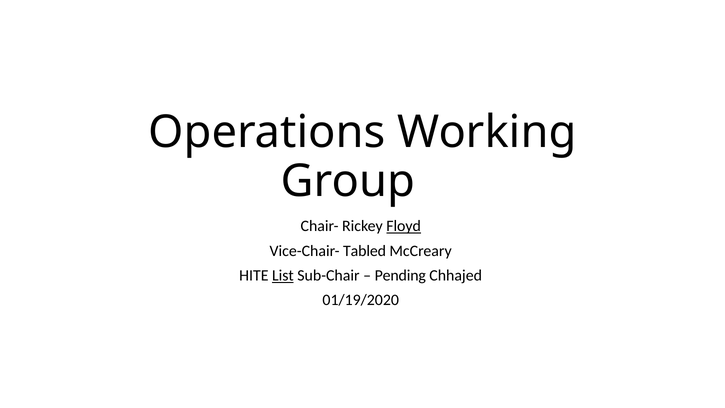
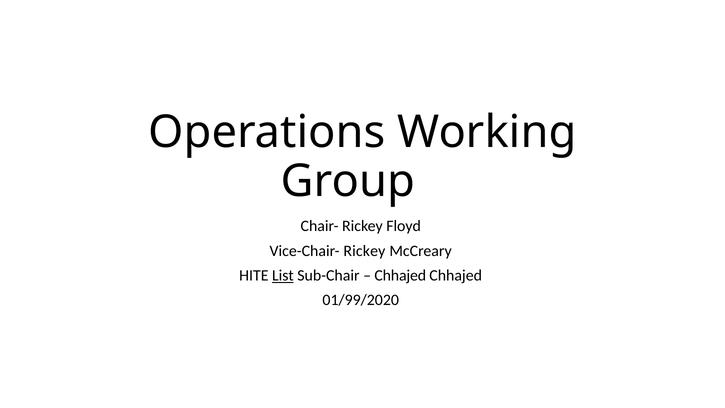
Floyd underline: present -> none
Vice-Chair- Tabled: Tabled -> Rickey
Pending at (400, 275): Pending -> Chhajed
01/19/2020: 01/19/2020 -> 01/99/2020
